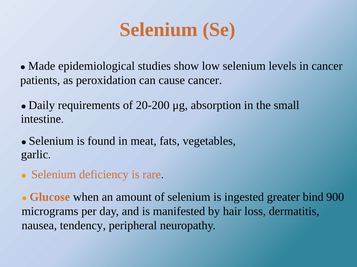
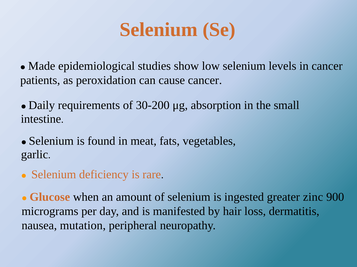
20-200: 20-200 -> 30-200
bind: bind -> zinc
tendency: tendency -> mutation
